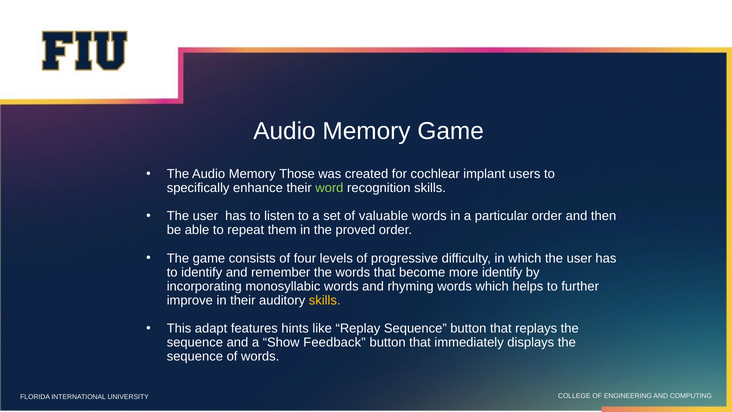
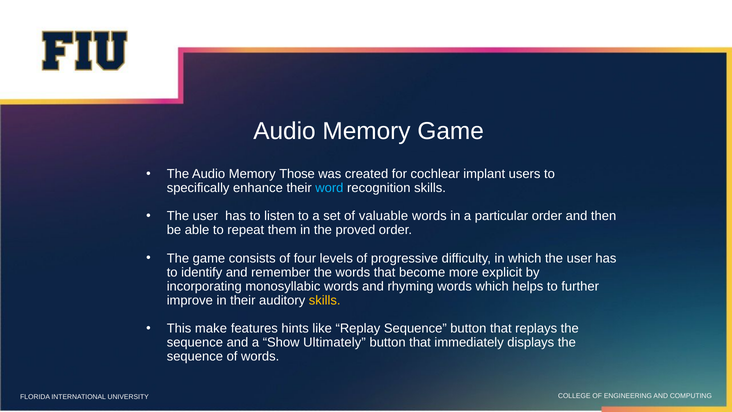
word colour: light green -> light blue
more identify: identify -> explicit
adapt: adapt -> make
Feedback: Feedback -> Ultimately
